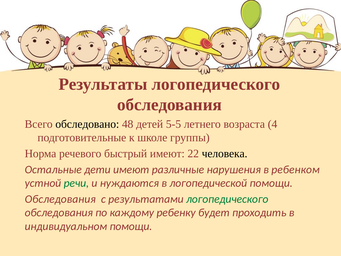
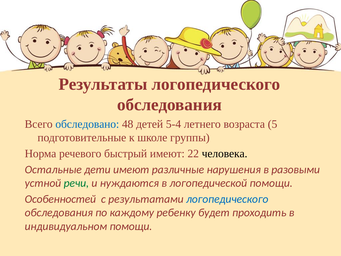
обследовано colour: black -> blue
5-5: 5-5 -> 5-4
4: 4 -> 5
ребенком: ребенком -> разовыми
Обследования at (60, 199): Обследования -> Особенностей
логопедического at (227, 199) colour: green -> blue
